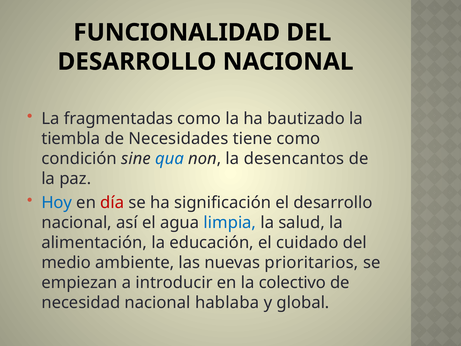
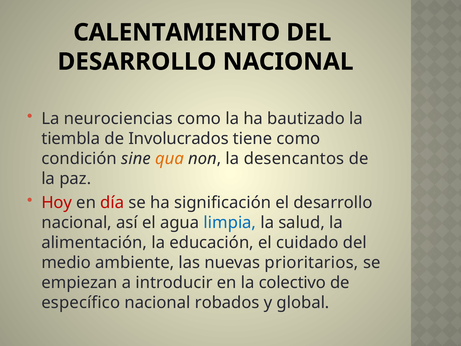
FUNCIONALIDAD: FUNCIONALIDAD -> CALENTAMIENTO
fragmentadas: fragmentadas -> neurociencias
Necesidades: Necesidades -> Involucrados
qua colour: blue -> orange
Hoy colour: blue -> red
necesidad: necesidad -> específico
hablaba: hablaba -> robados
